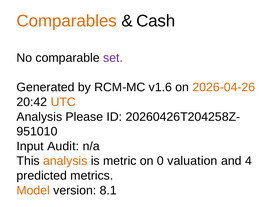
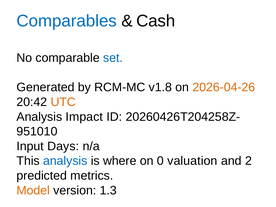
Comparables colour: orange -> blue
set colour: purple -> blue
v1.6: v1.6 -> v1.8
Please: Please -> Impact
Audit: Audit -> Days
analysis at (65, 161) colour: orange -> blue
metric: metric -> where
4: 4 -> 2
8.1: 8.1 -> 1.3
